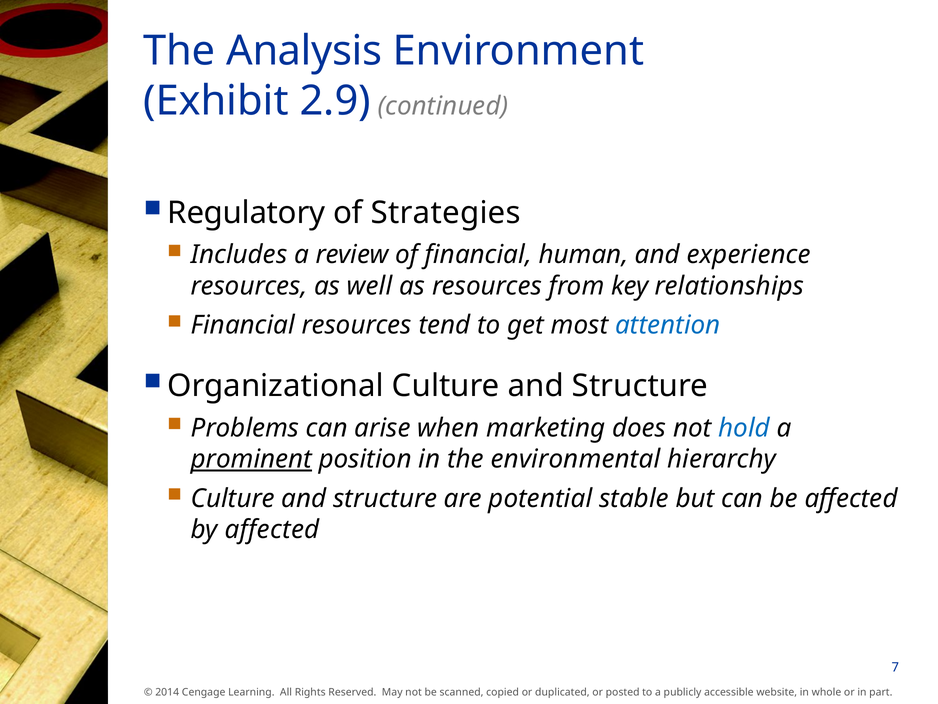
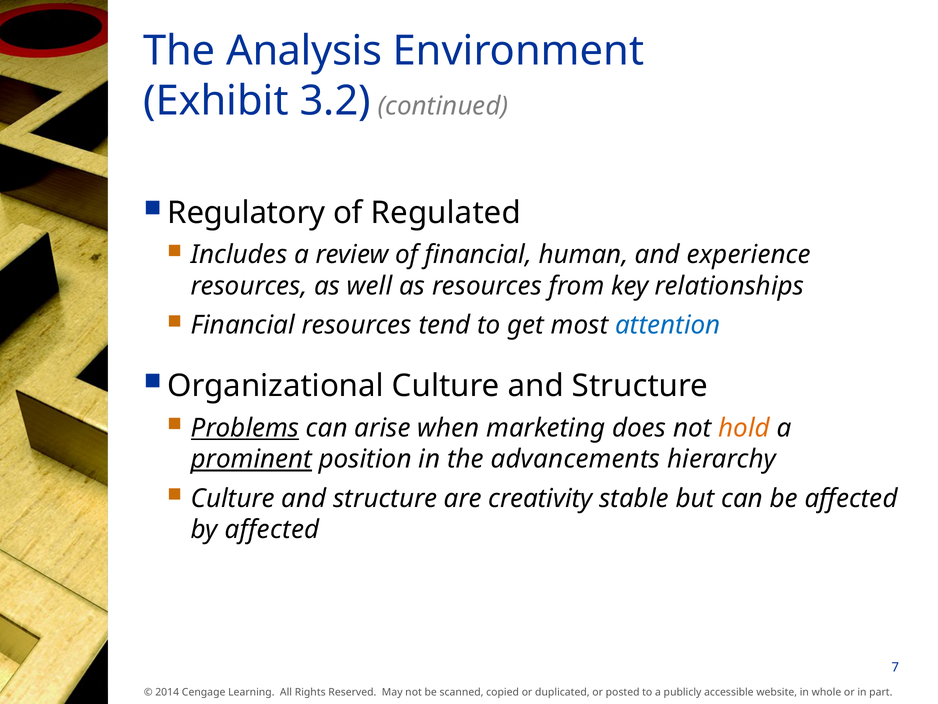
2.9: 2.9 -> 3.2
Strategies: Strategies -> Regulated
Problems underline: none -> present
hold colour: blue -> orange
environmental: environmental -> advancements
potential: potential -> creativity
